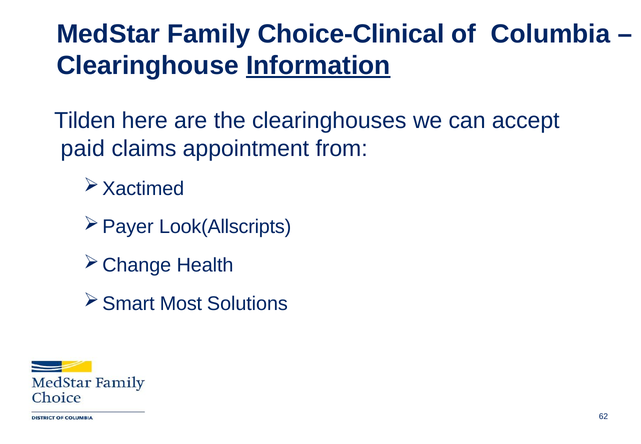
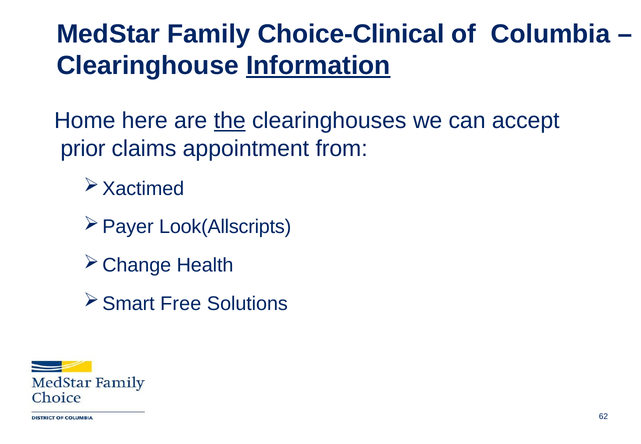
Tilden: Tilden -> Home
the underline: none -> present
paid: paid -> prior
Most: Most -> Free
